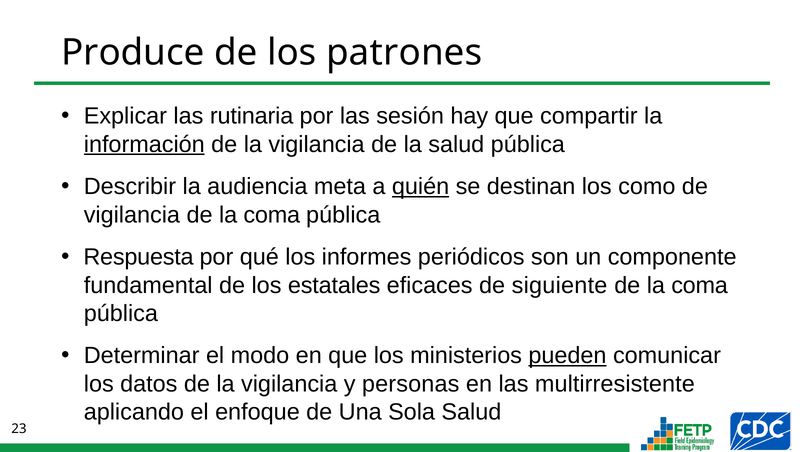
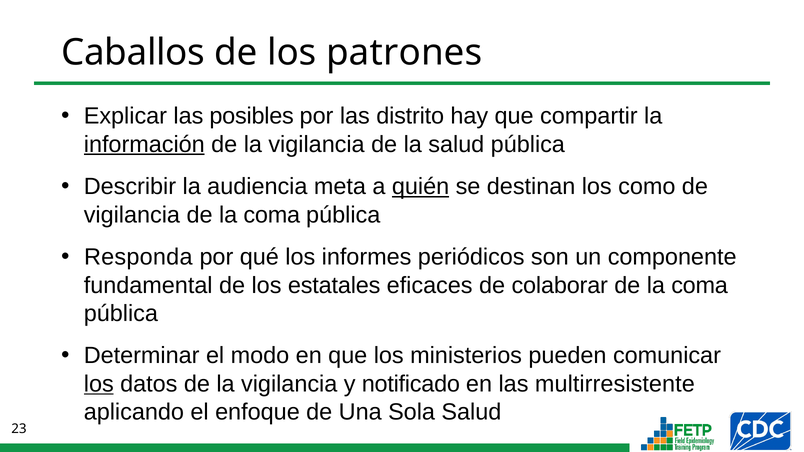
Produce: Produce -> Caballos
rutinaria: rutinaria -> posibles
sesión: sesión -> distrito
Respuesta: Respuesta -> Responda
siguiente: siguiente -> colaborar
pueden underline: present -> none
los at (99, 384) underline: none -> present
personas: personas -> notificado
